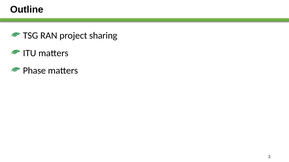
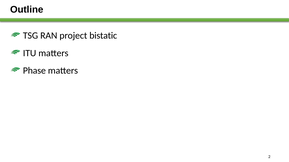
sharing: sharing -> bistatic
